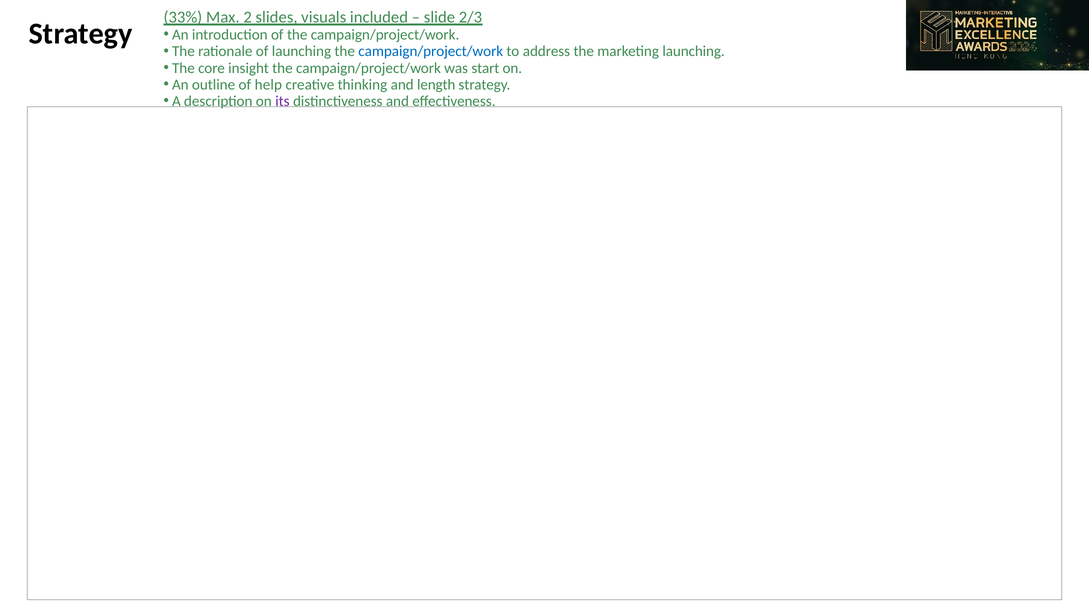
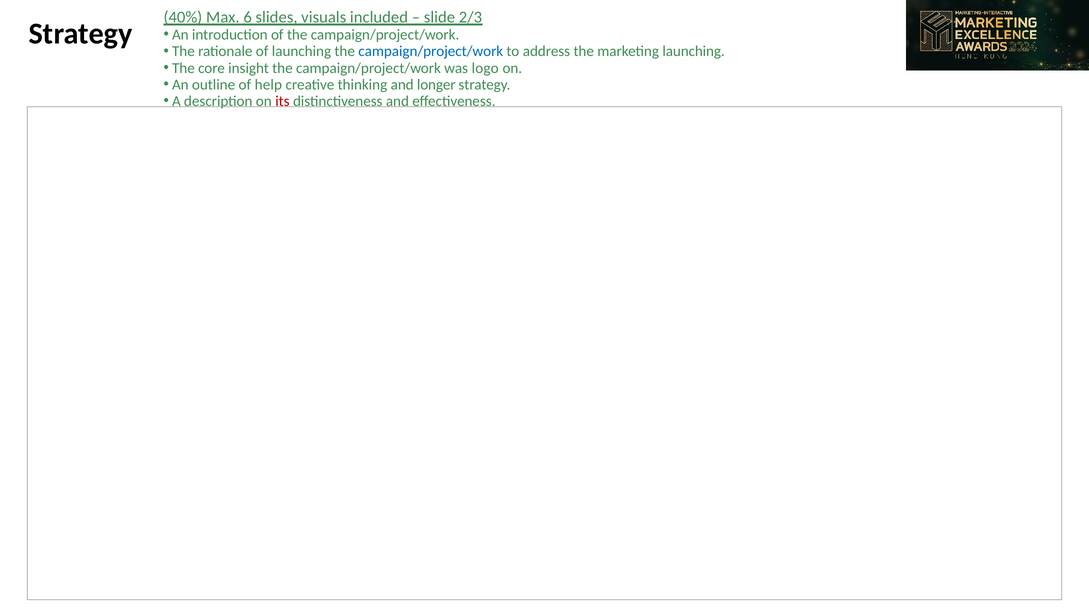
33%: 33% -> 40%
2: 2 -> 6
start: start -> logo
length: length -> longer
its colour: purple -> red
